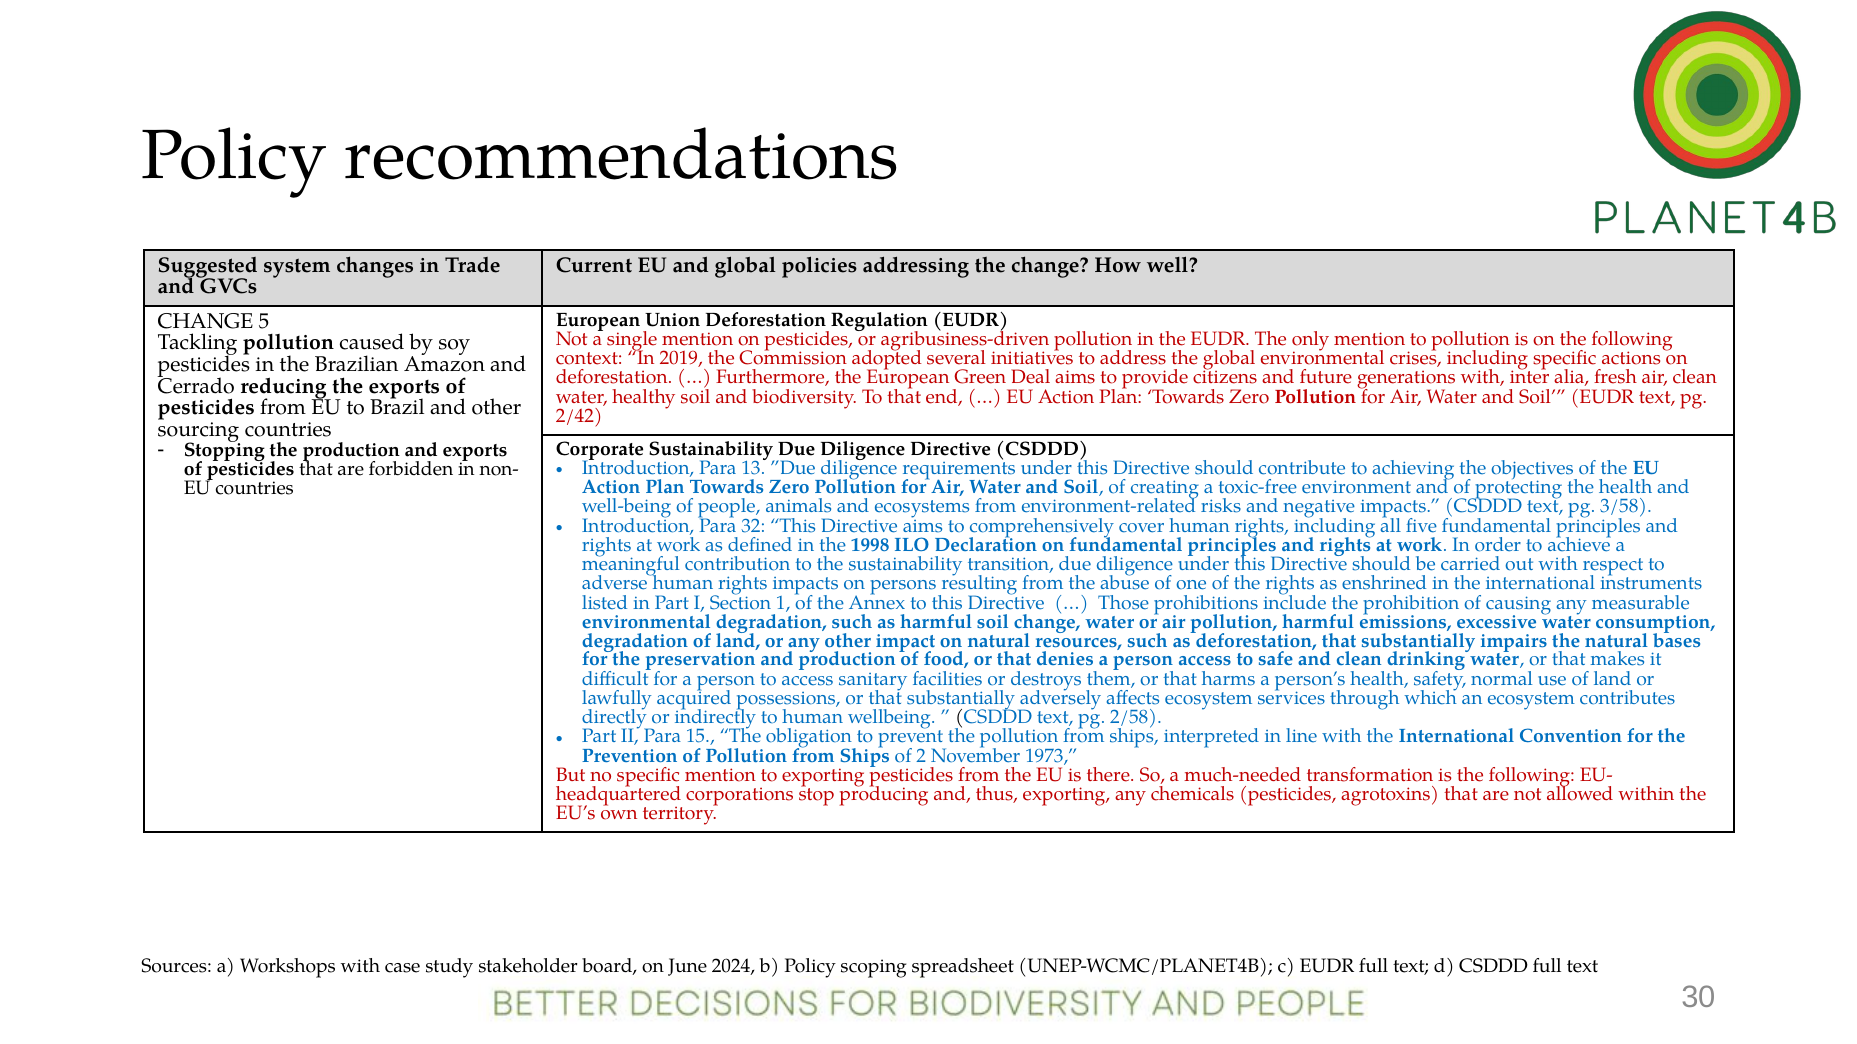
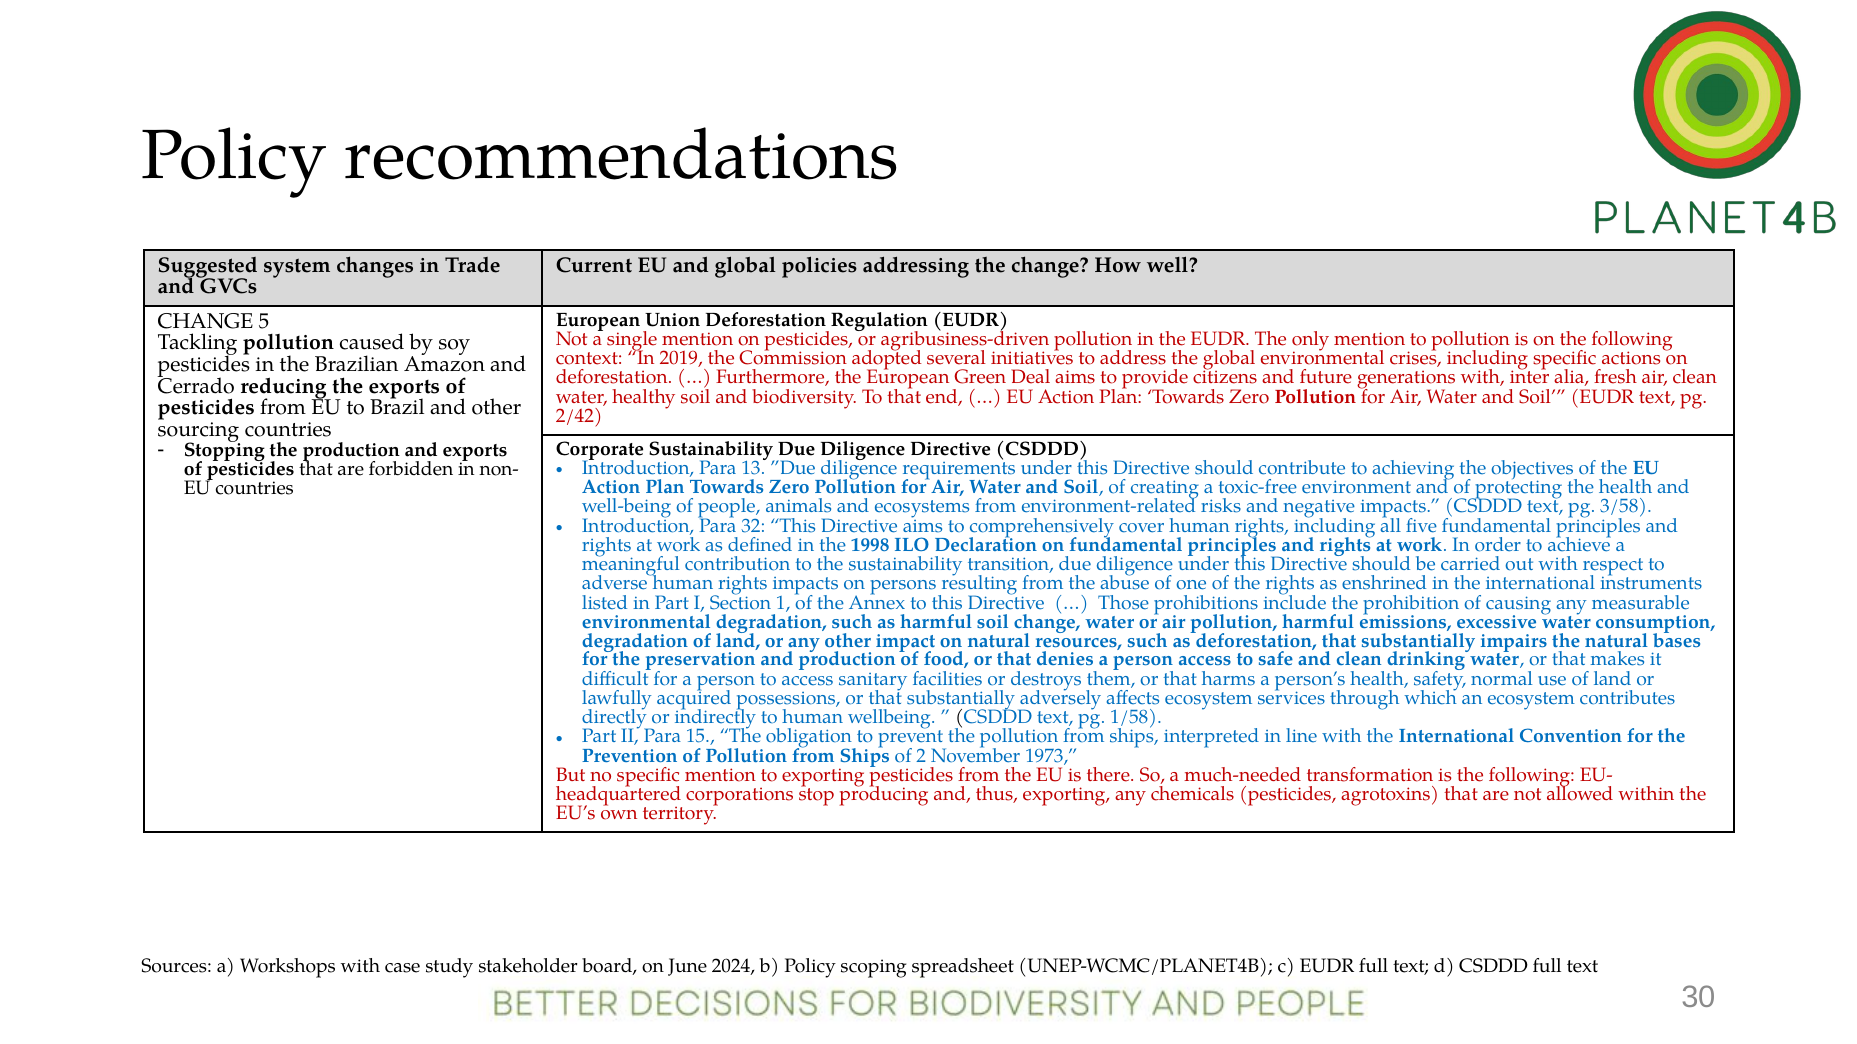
2/58: 2/58 -> 1/58
